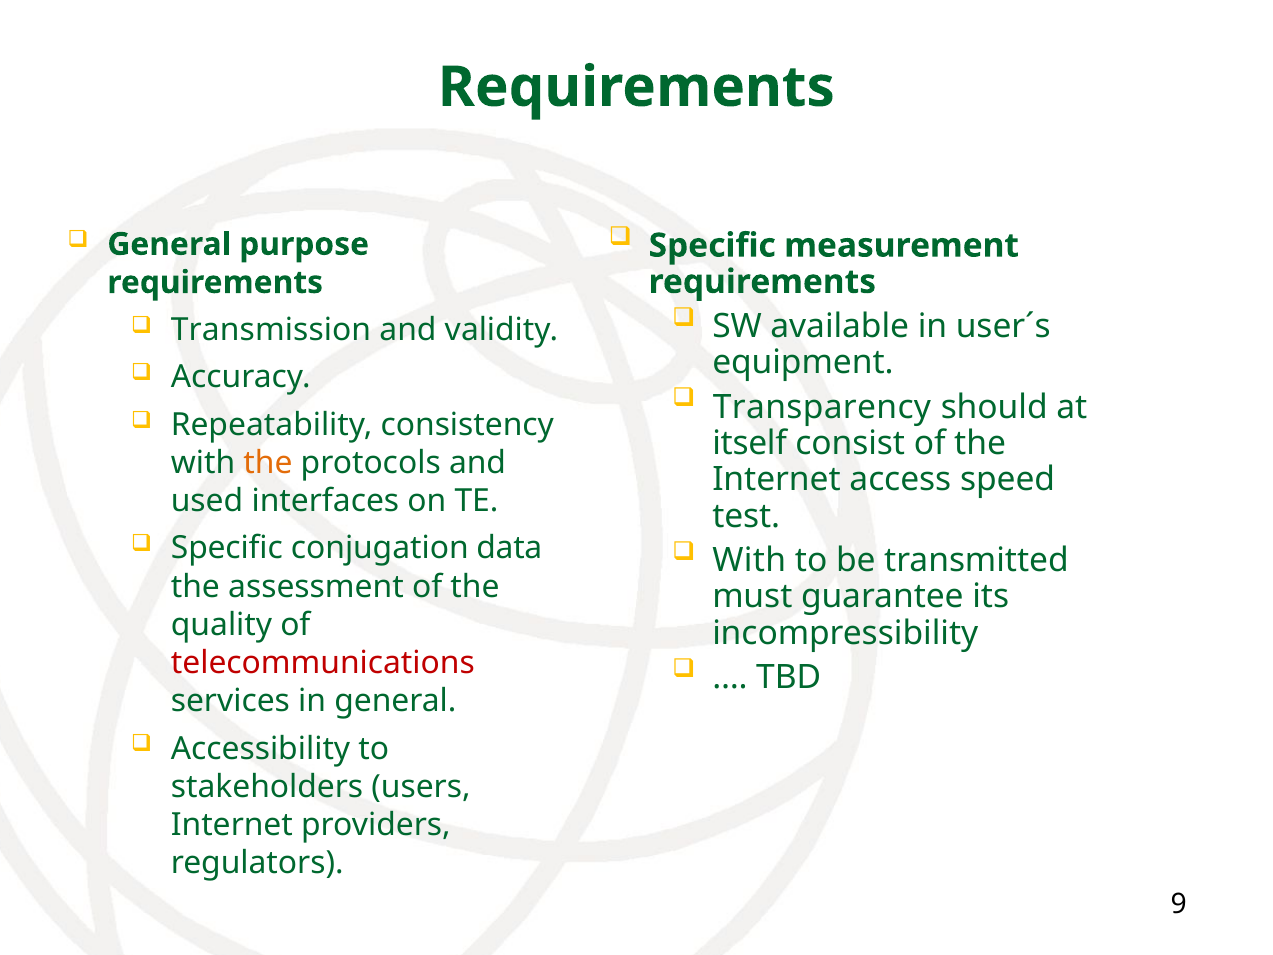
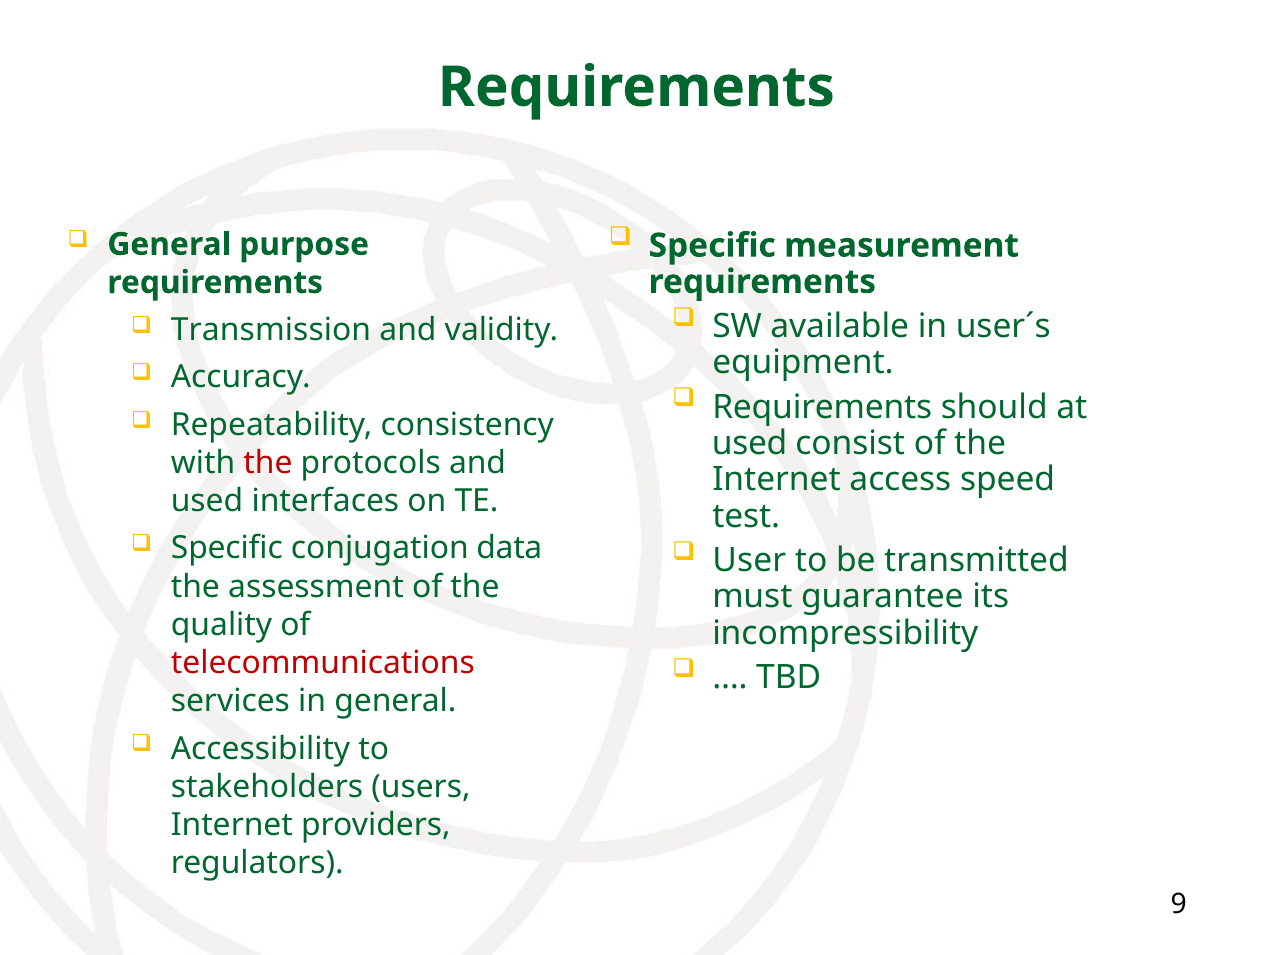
Transparency at (822, 407): Transparency -> Requirements
itself at (750, 443): itself -> used
the at (268, 463) colour: orange -> red
With at (749, 560): With -> User
